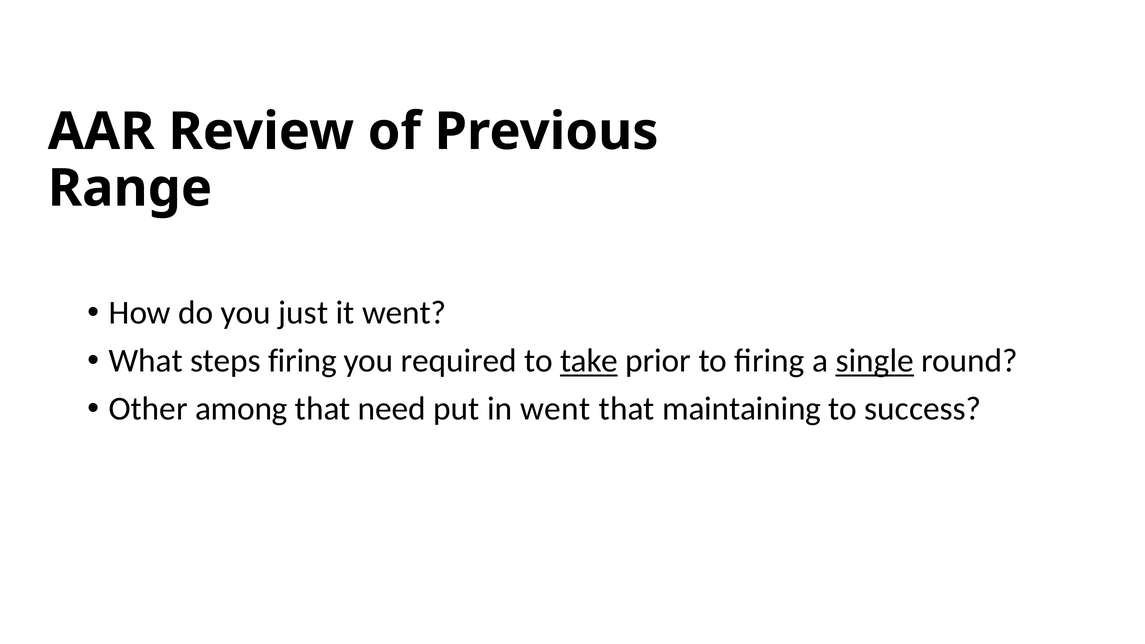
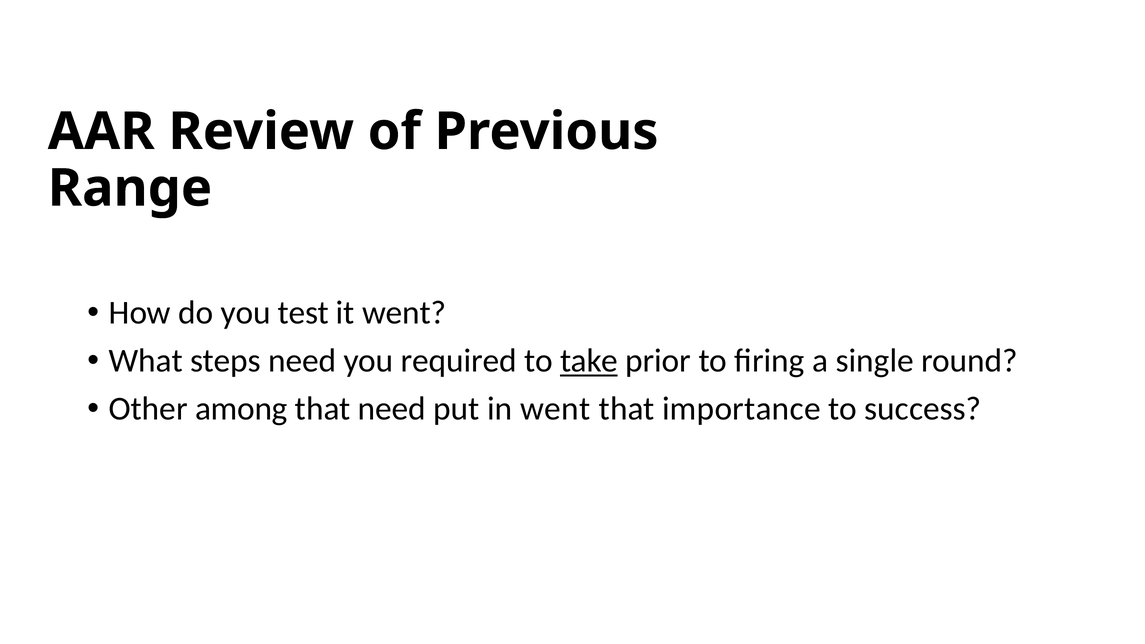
just: just -> test
steps firing: firing -> need
single underline: present -> none
maintaining: maintaining -> importance
